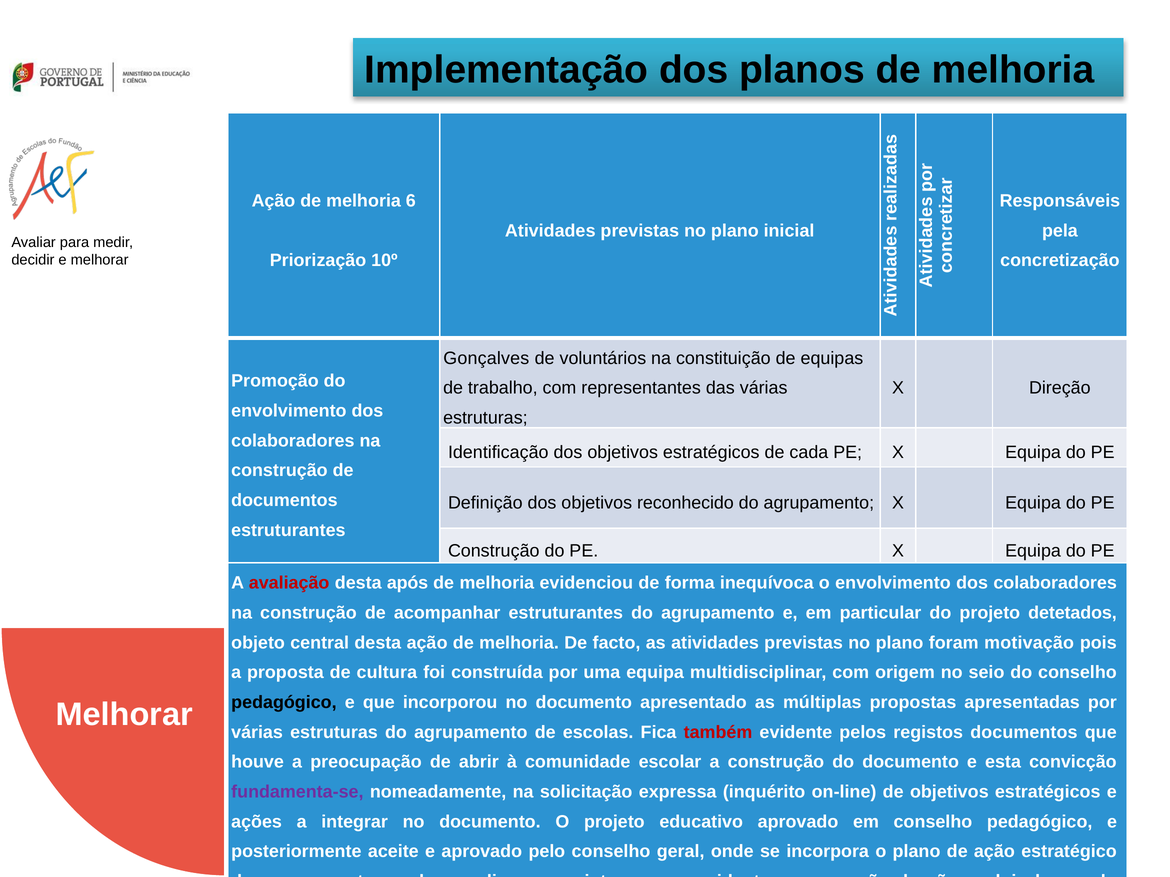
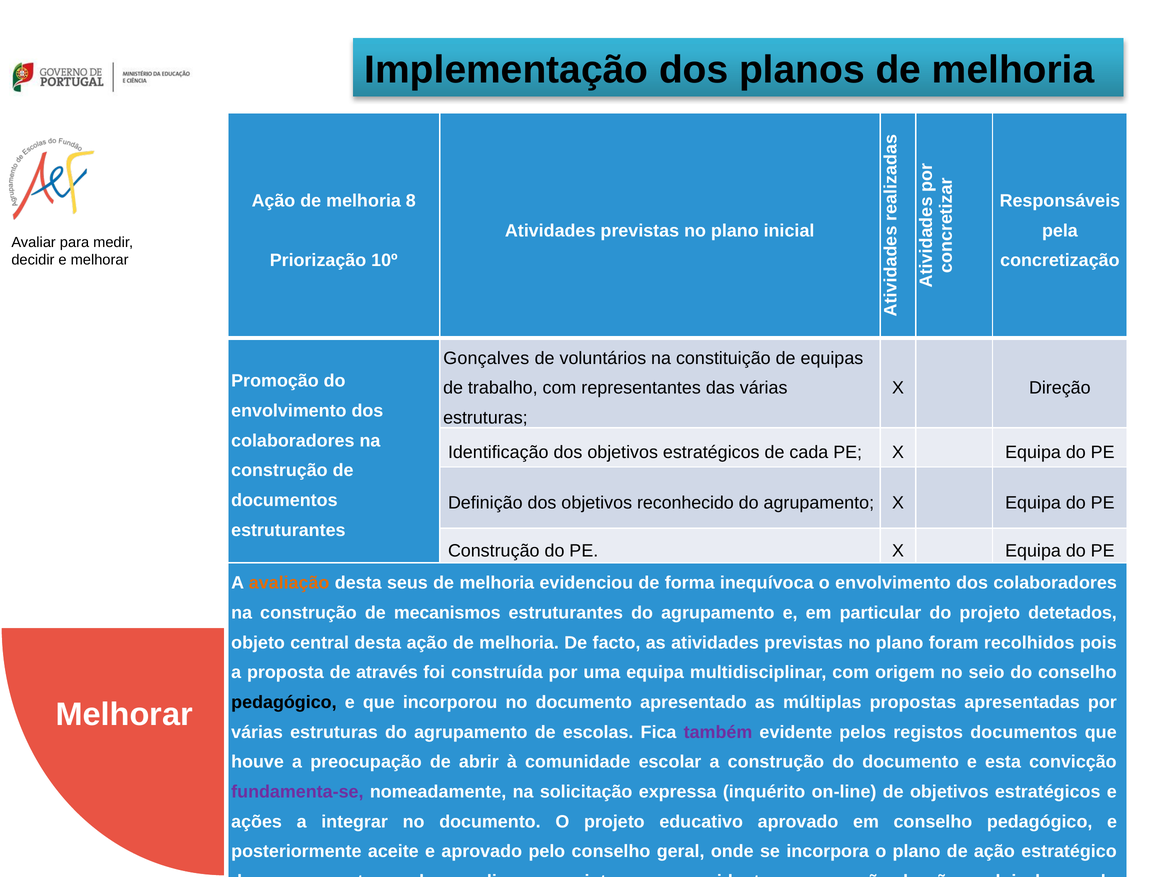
6: 6 -> 8
avaliação colour: red -> orange
após: após -> seus
acompanhar: acompanhar -> mecanismos
motivação: motivação -> recolhidos
cultura: cultura -> através
também colour: red -> purple
